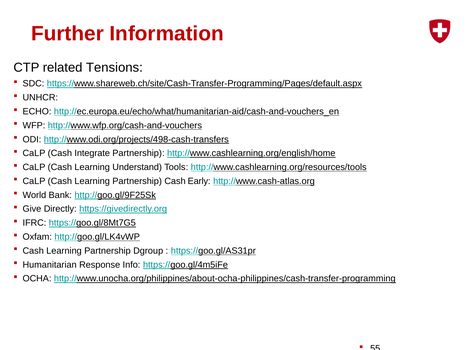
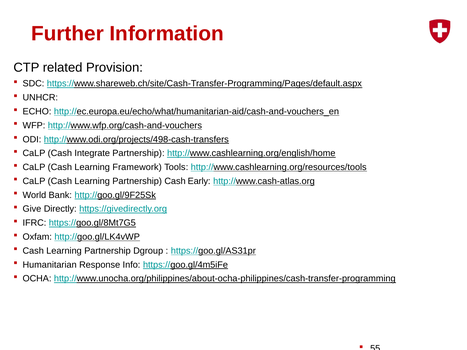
Tensions: Tensions -> Provision
Understand: Understand -> Framework
